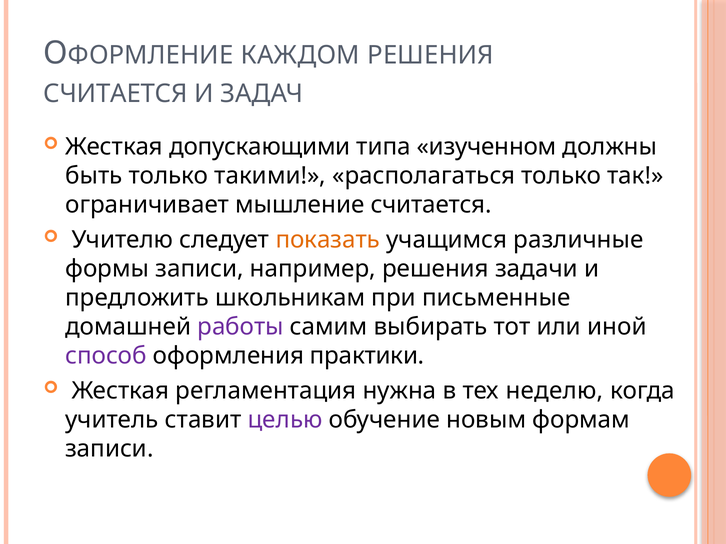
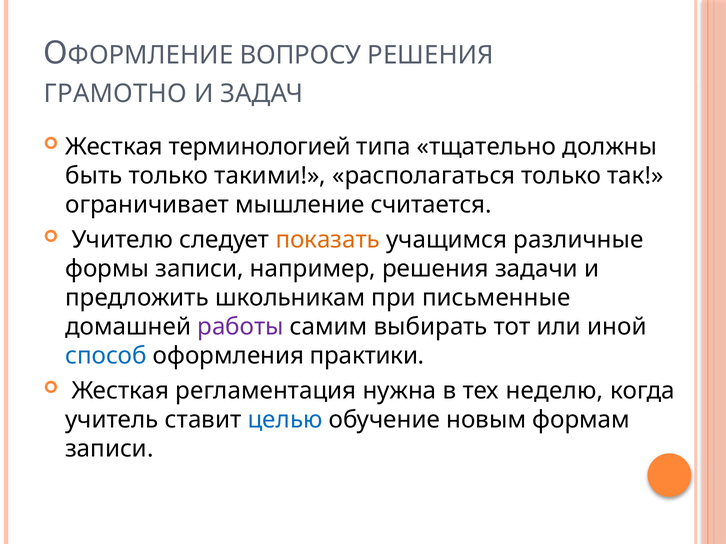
КАЖДОМ: КАЖДОМ -> ВОПРОСУ
СЧИТАЕТСЯ at (116, 94): СЧИТАЕТСЯ -> ГРАМОТНО
допускающими: допускающими -> терминологией
изученном: изученном -> тщательно
способ colour: purple -> blue
целью colour: purple -> blue
